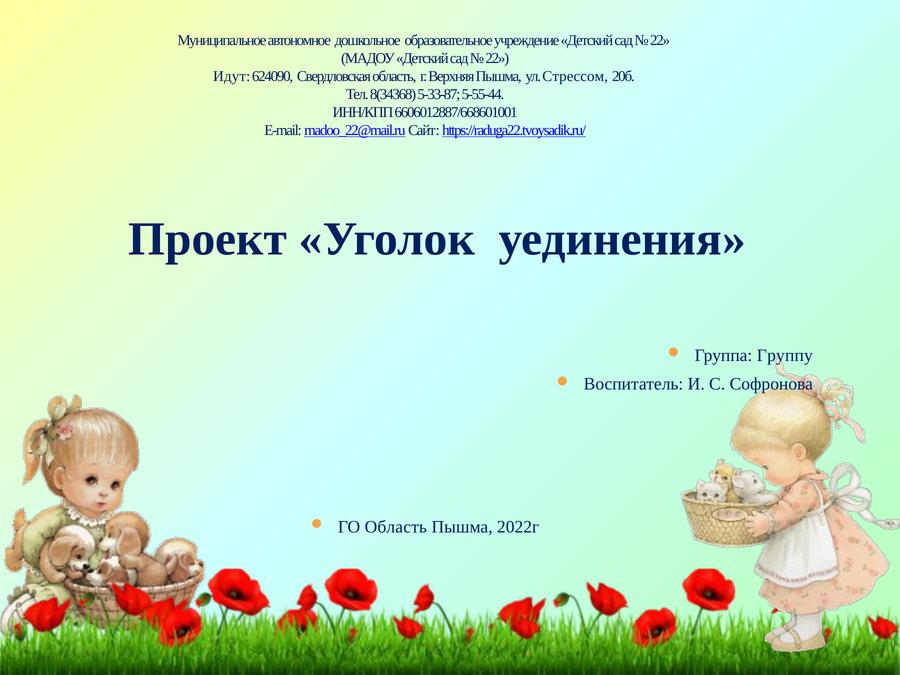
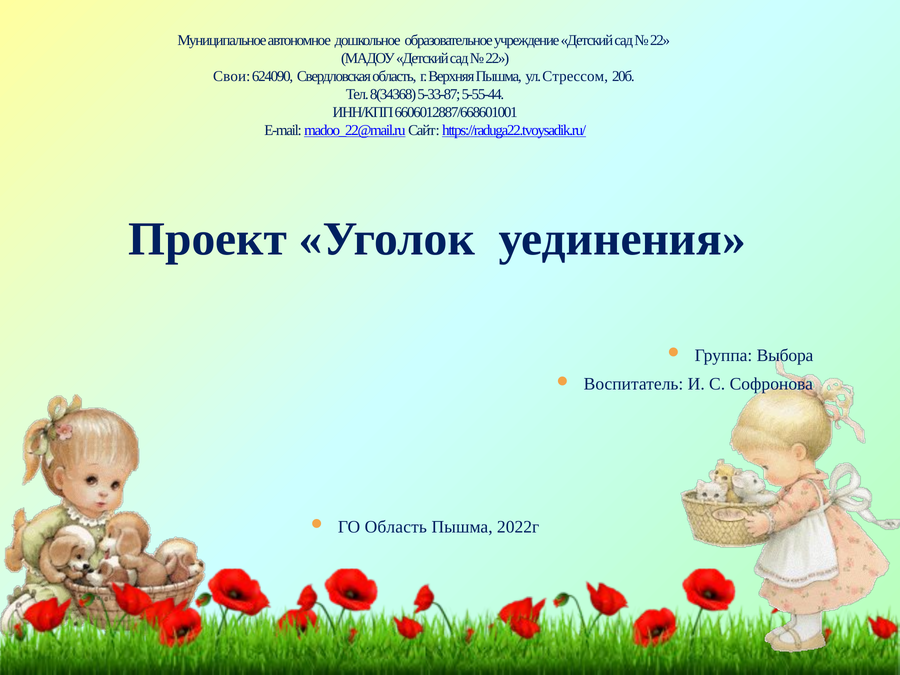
Идут: Идут -> Свои
Группу: Группу -> Выбора
